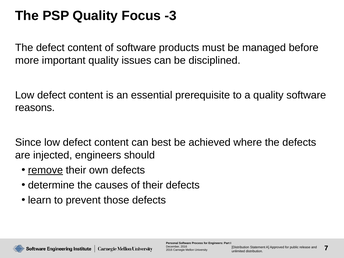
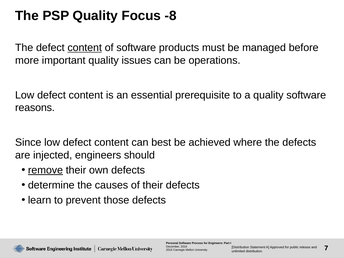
-3: -3 -> -8
content at (85, 48) underline: none -> present
disciplined: disciplined -> operations
